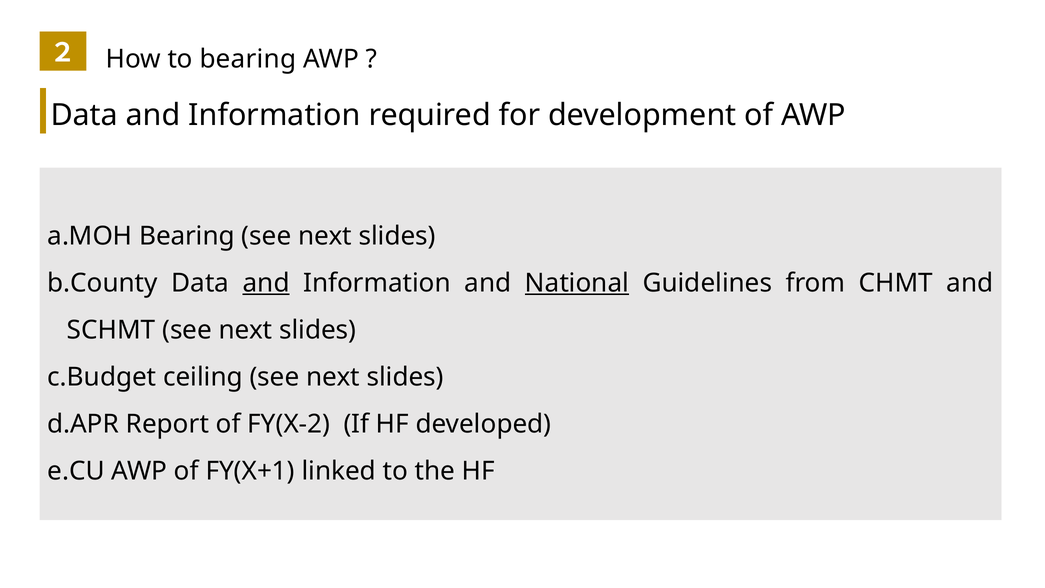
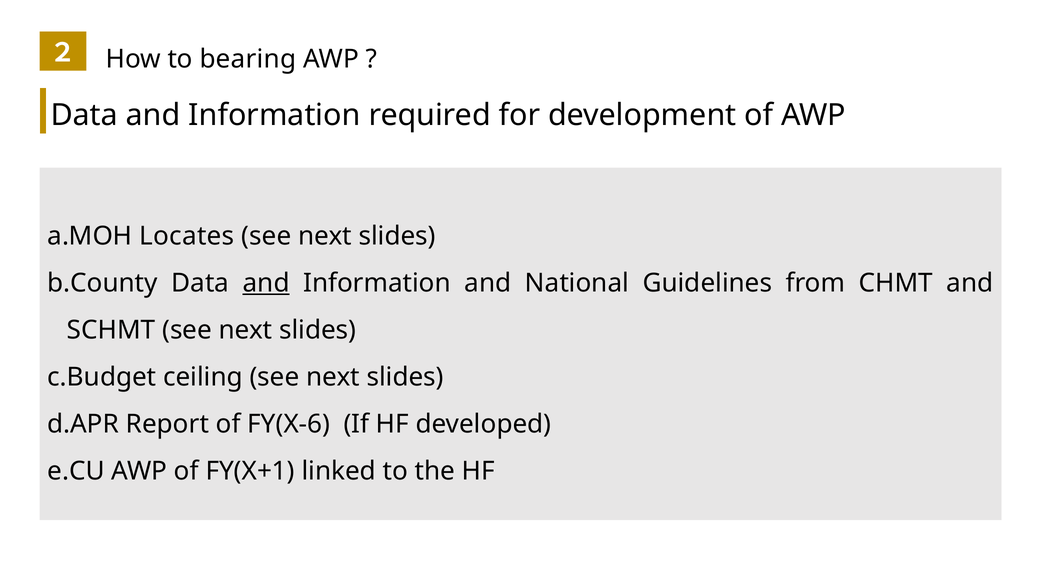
Bearing at (187, 236): Bearing -> Locates
National underline: present -> none
FY(X-2: FY(X-2 -> FY(X-6
